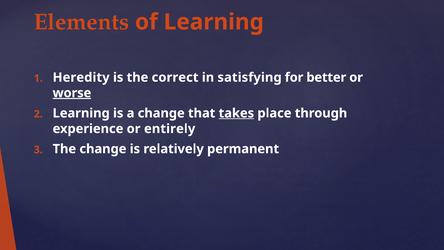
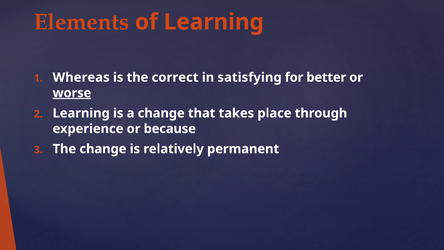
Heredity: Heredity -> Whereas
takes underline: present -> none
entirely: entirely -> because
